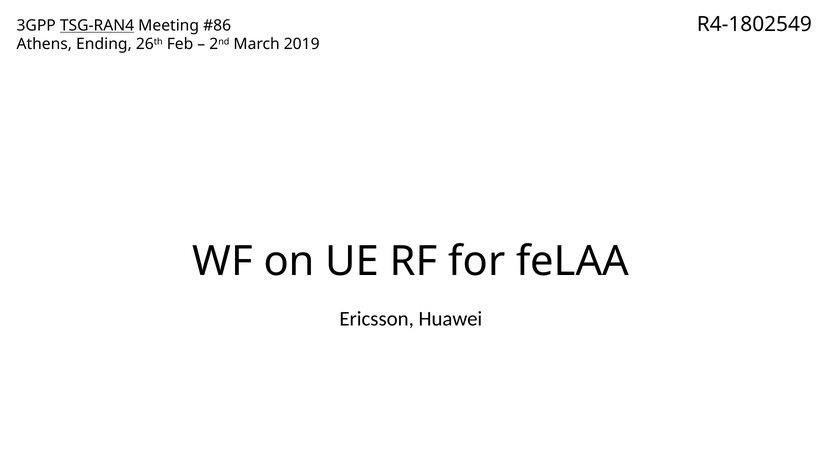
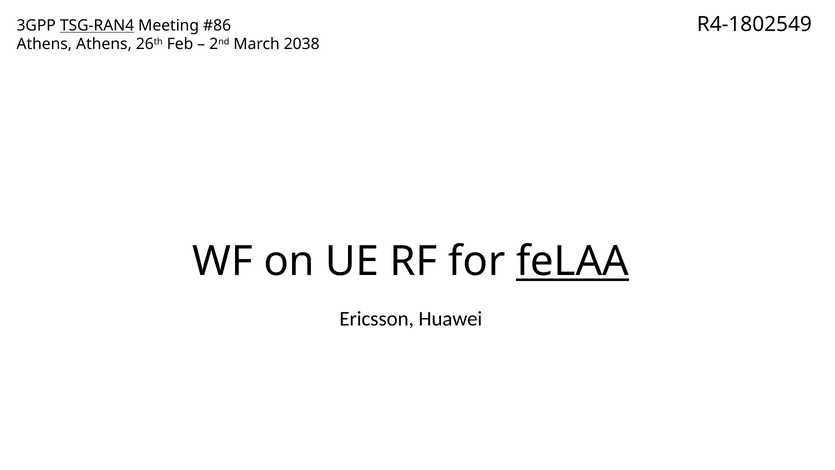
Athens Ending: Ending -> Athens
2019: 2019 -> 2038
feLAA underline: none -> present
